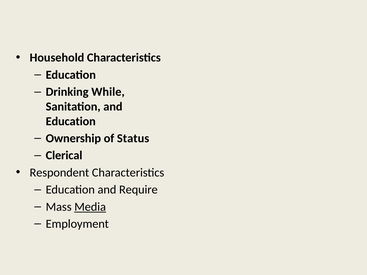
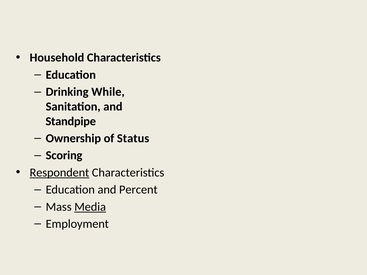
Education at (71, 121): Education -> Standpipe
Clerical: Clerical -> Scoring
Respondent underline: none -> present
Require: Require -> Percent
